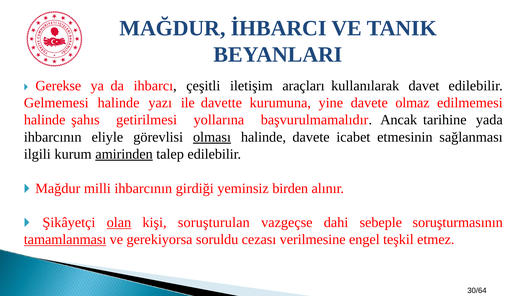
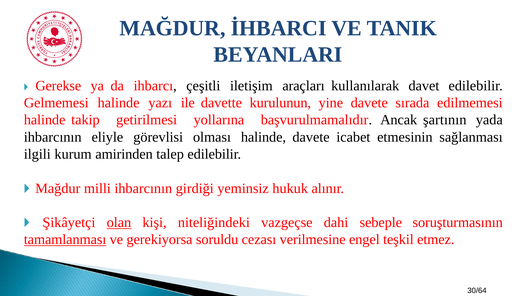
kurumuna: kurumuna -> kurulunun
olmaz: olmaz -> sırada
şahıs: şahıs -> takip
tarihine: tarihine -> şartının
olması underline: present -> none
amirinden underline: present -> none
birden: birden -> hukuk
soruşturulan: soruşturulan -> niteliğindeki
